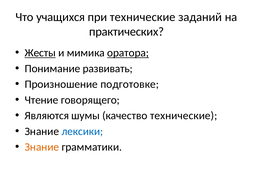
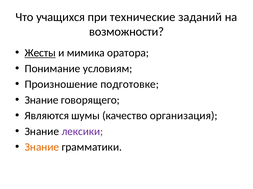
практических: практических -> возможности
оратора underline: present -> none
развивать: развивать -> условиям
Чтение at (42, 100): Чтение -> Знание
качество технические: технические -> организация
лексики colour: blue -> purple
